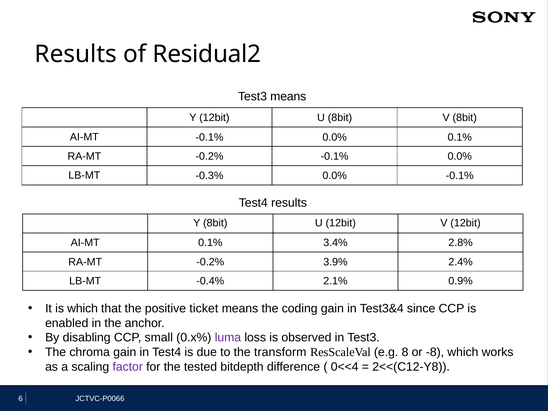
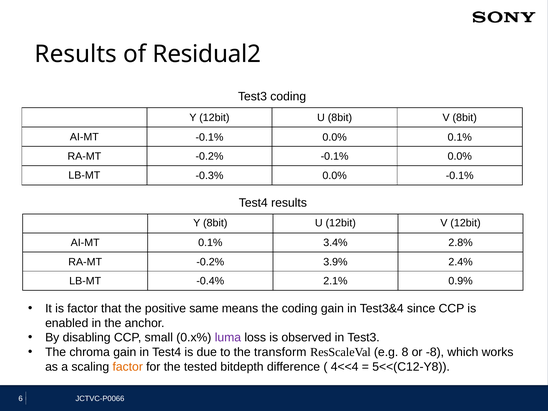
Test3 means: means -> coding
is which: which -> factor
ticket: ticket -> same
factor at (128, 367) colour: purple -> orange
0<<4: 0<<4 -> 4<<4
2<<(C12-Y8: 2<<(C12-Y8 -> 5<<(C12-Y8
